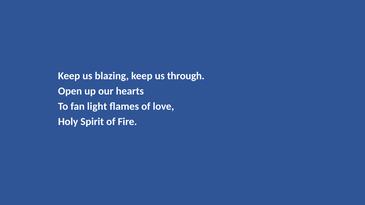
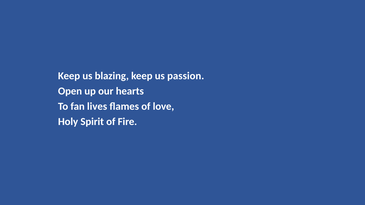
through: through -> passion
light: light -> lives
